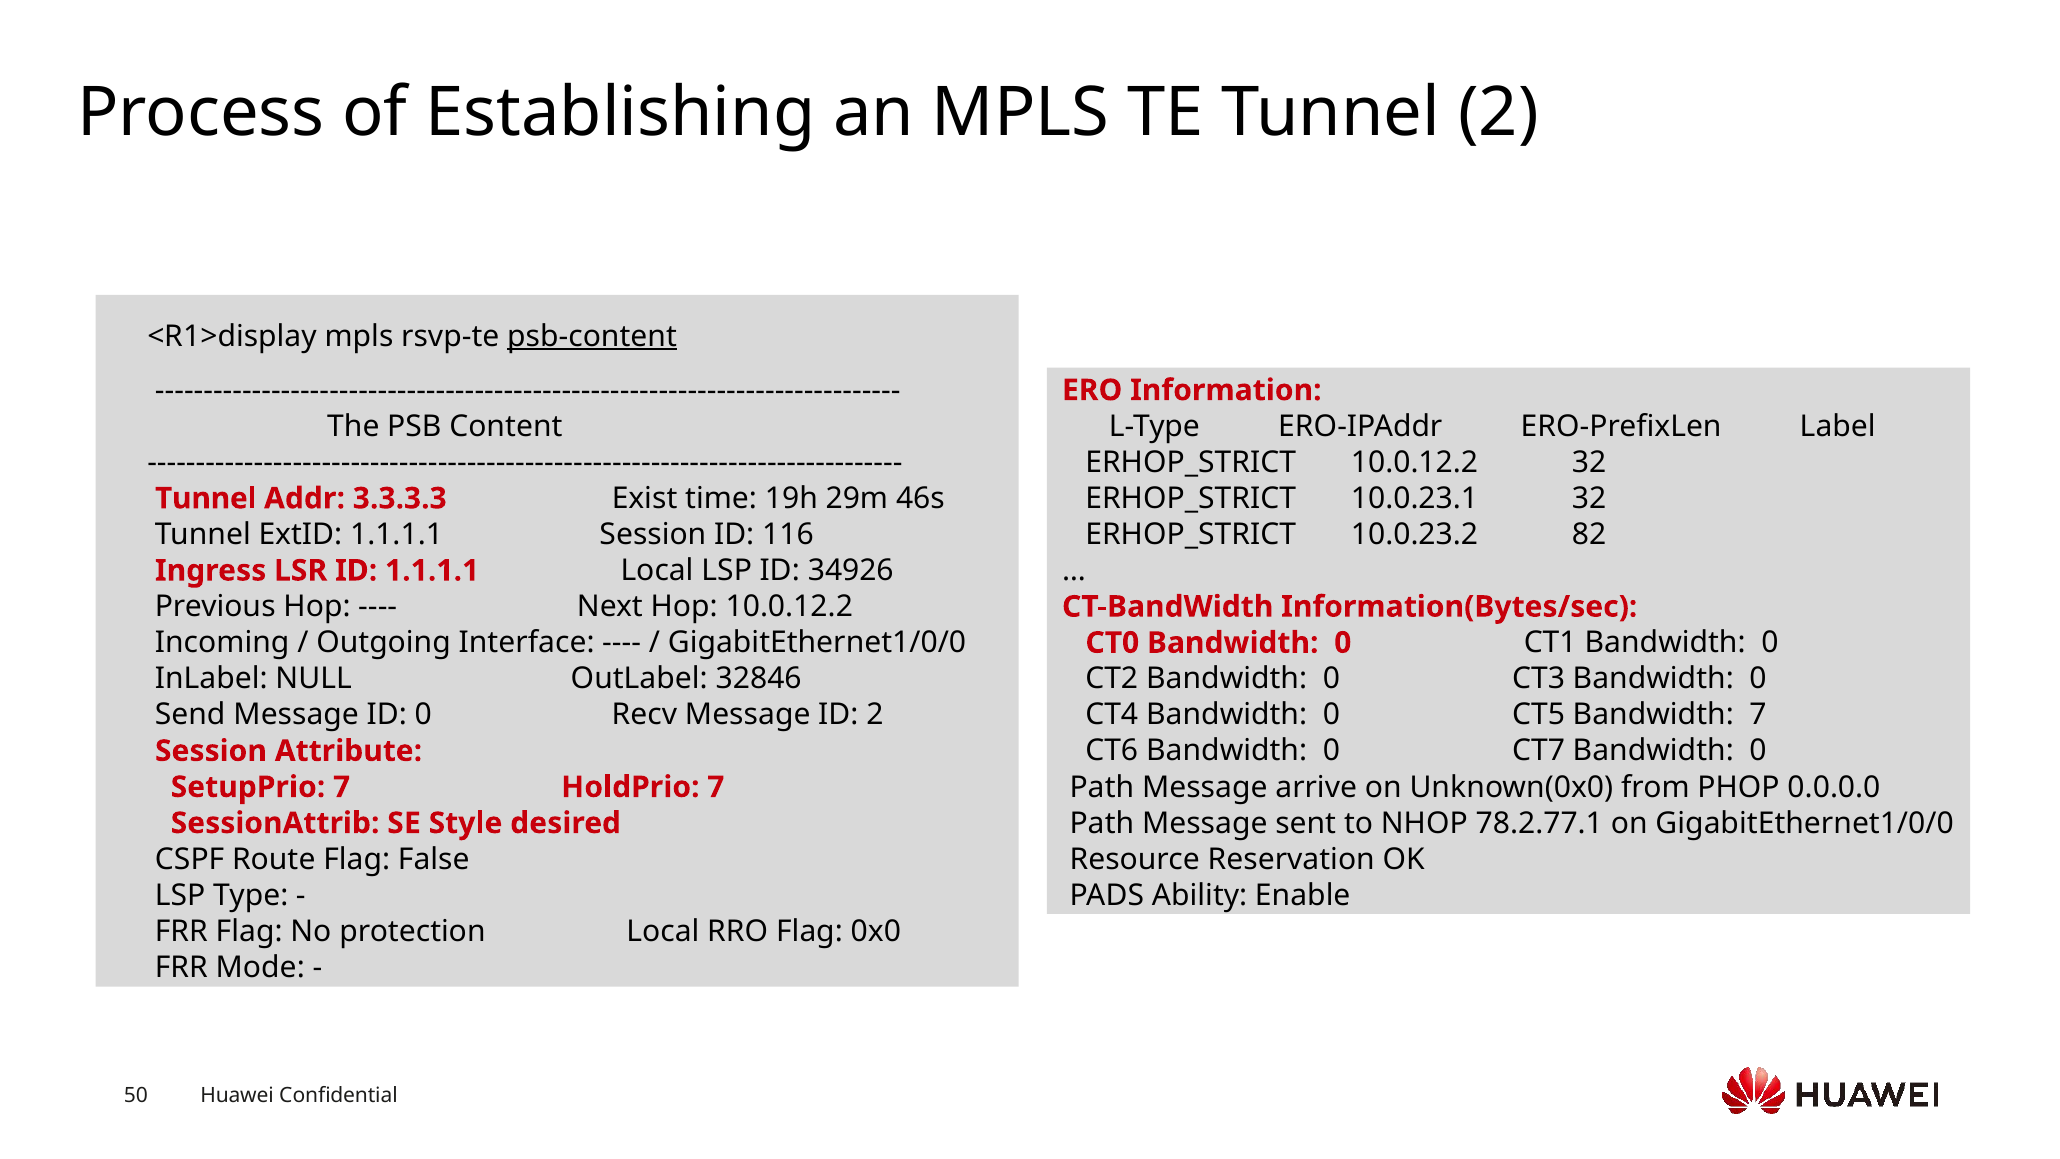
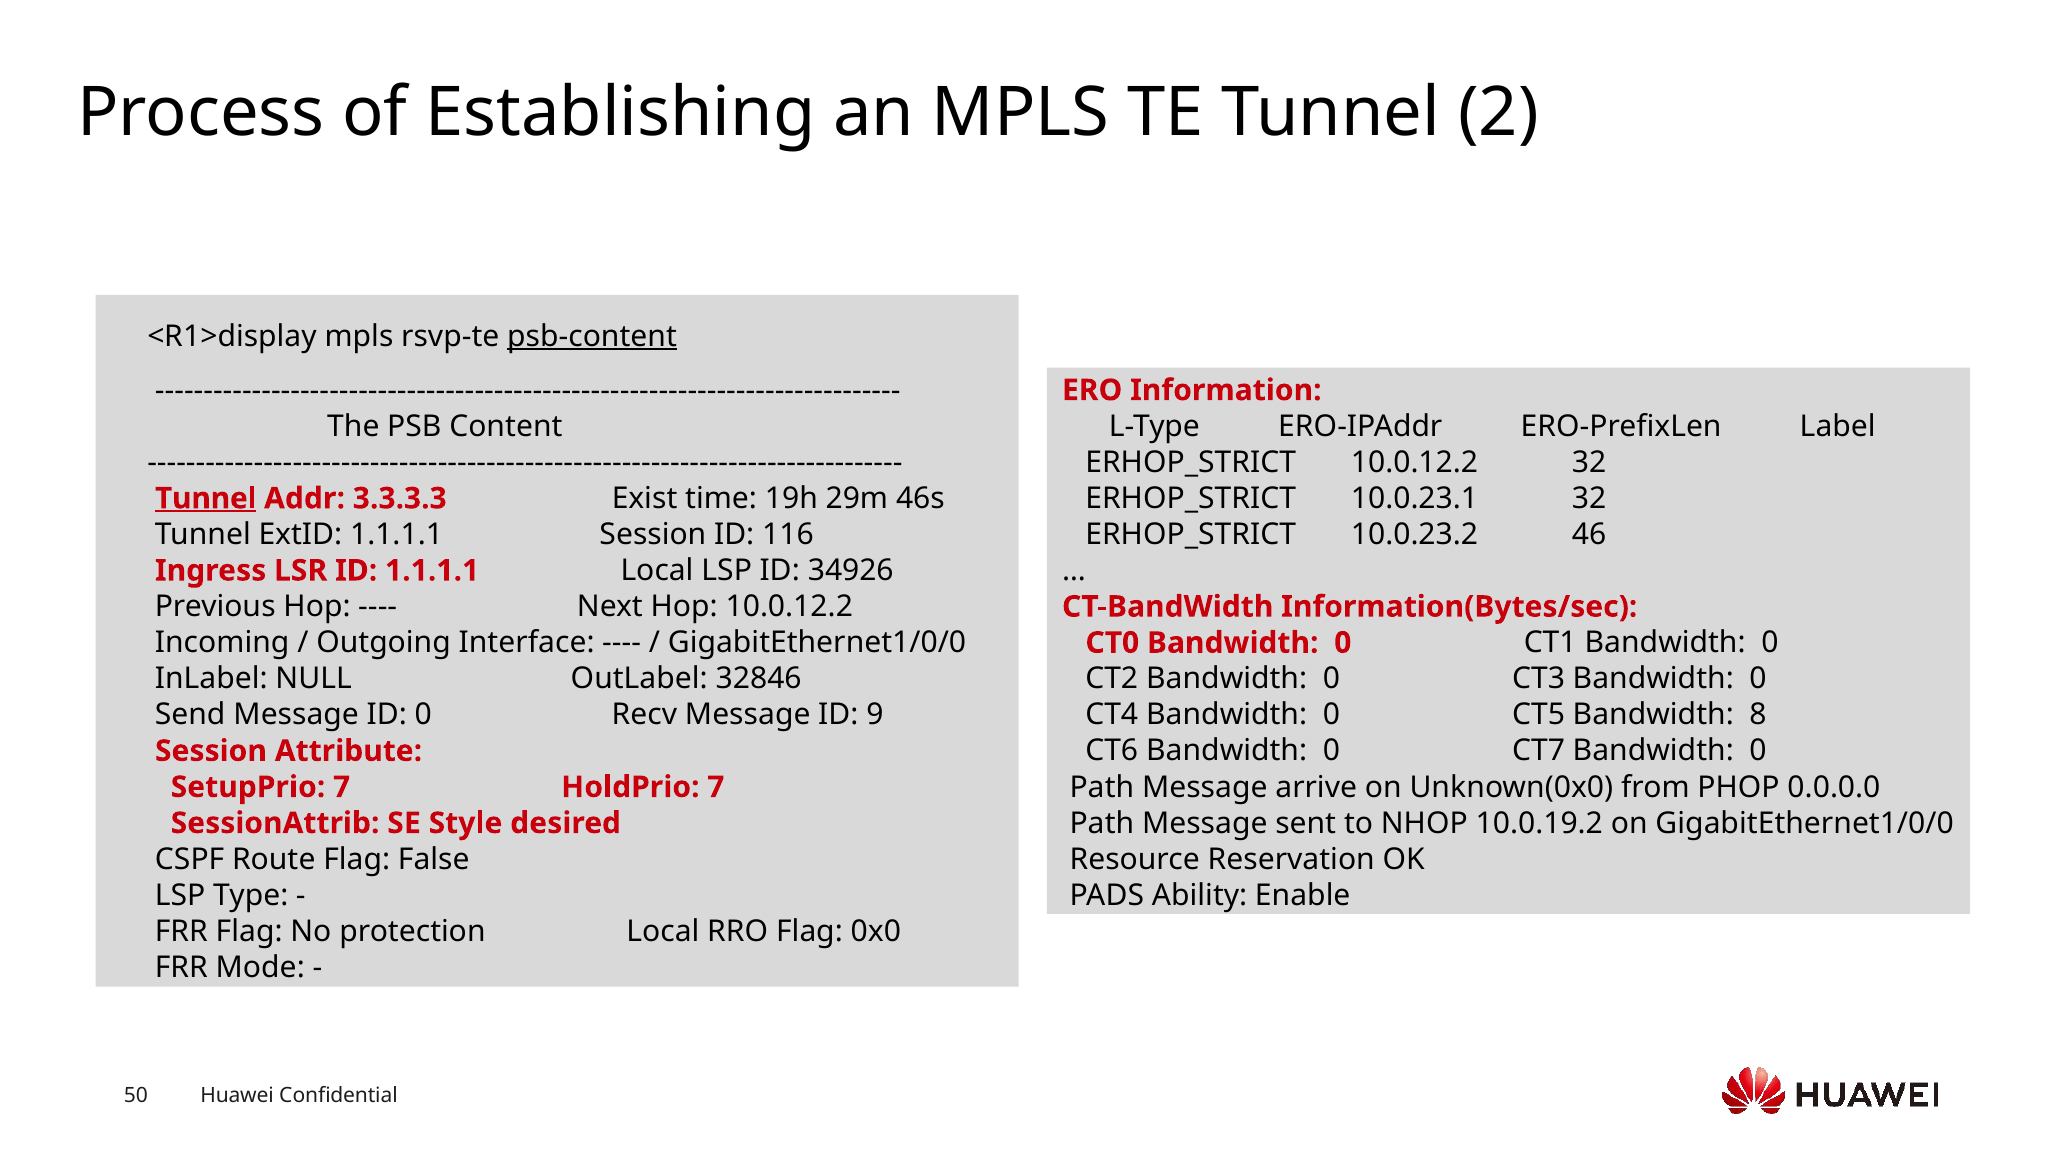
Tunnel at (206, 498) underline: none -> present
82: 82 -> 46
ID 2: 2 -> 9
Bandwidth 7: 7 -> 8
78.2.77.1: 78.2.77.1 -> 10.0.19.2
